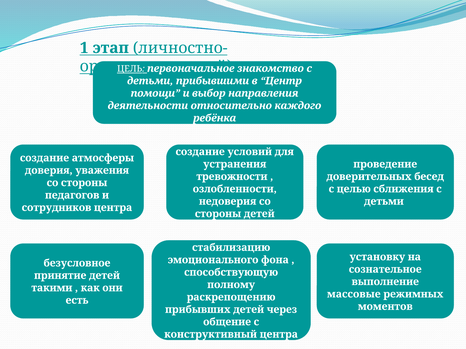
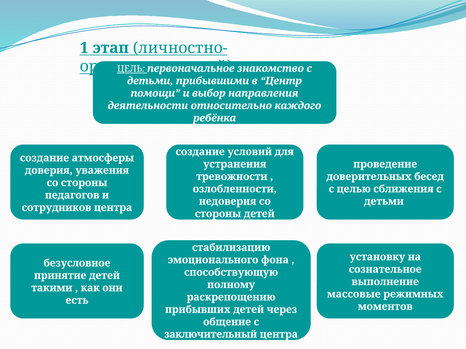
конструктивный: конструктивный -> заключительный
